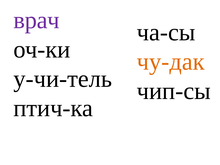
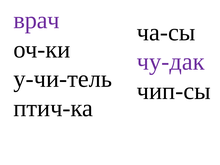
чу-дак colour: orange -> purple
